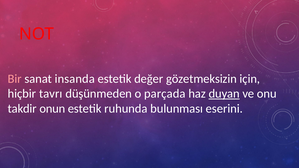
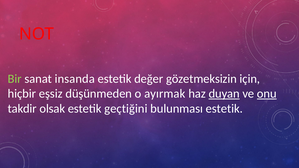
Bir colour: pink -> light green
tavrı: tavrı -> eşsiz
parçada: parçada -> ayırmak
onu underline: none -> present
onun: onun -> olsak
ruhunda: ruhunda -> geçtiğini
bulunması eserini: eserini -> estetik
